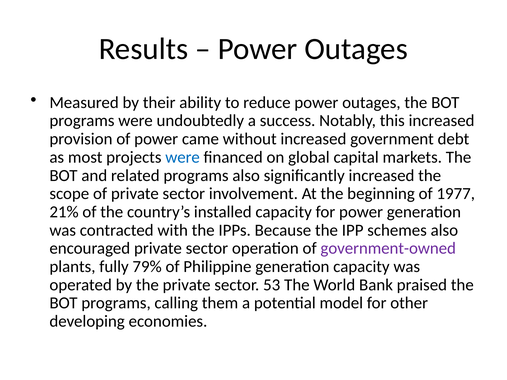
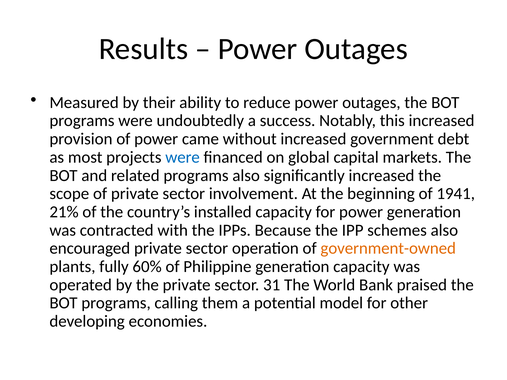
1977: 1977 -> 1941
government-owned colour: purple -> orange
79%: 79% -> 60%
53: 53 -> 31
